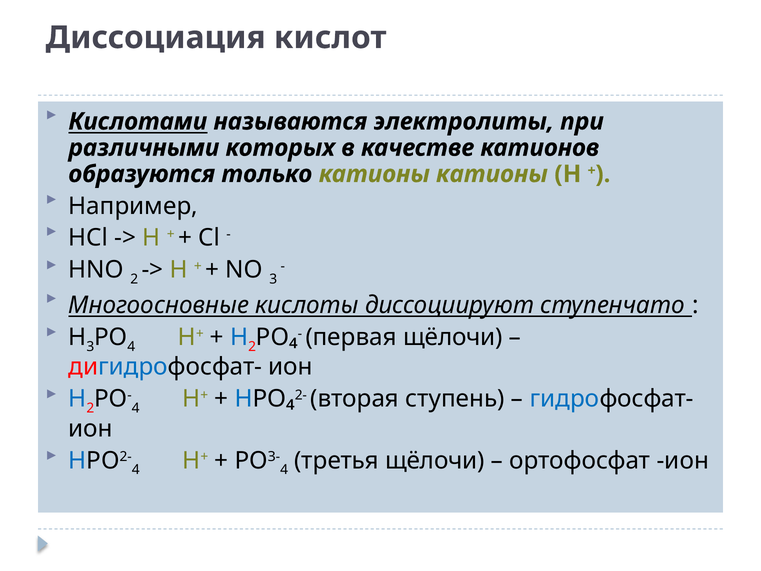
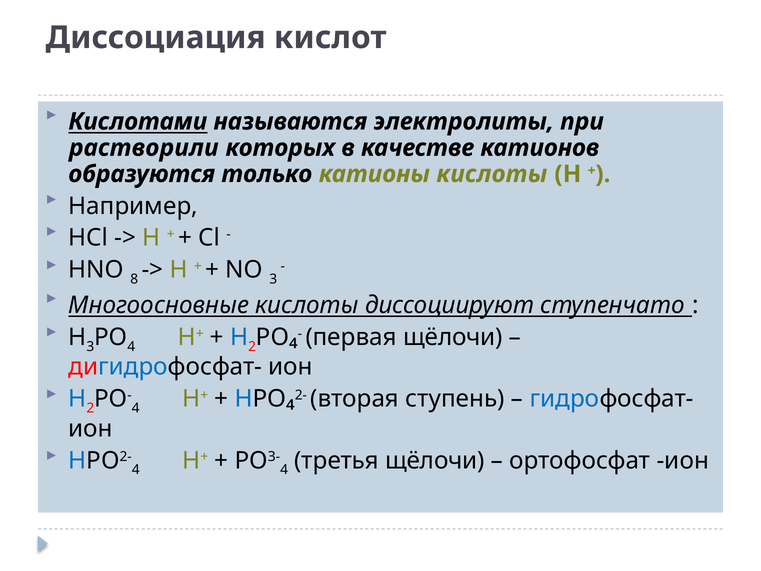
различными: различными -> растворили
катионы катионы: катионы -> кислоты
HNO 2: 2 -> 8
